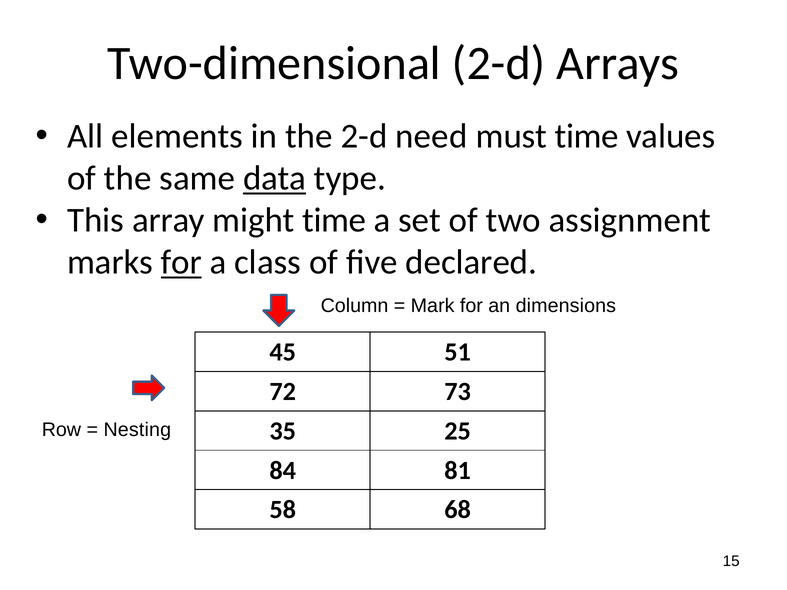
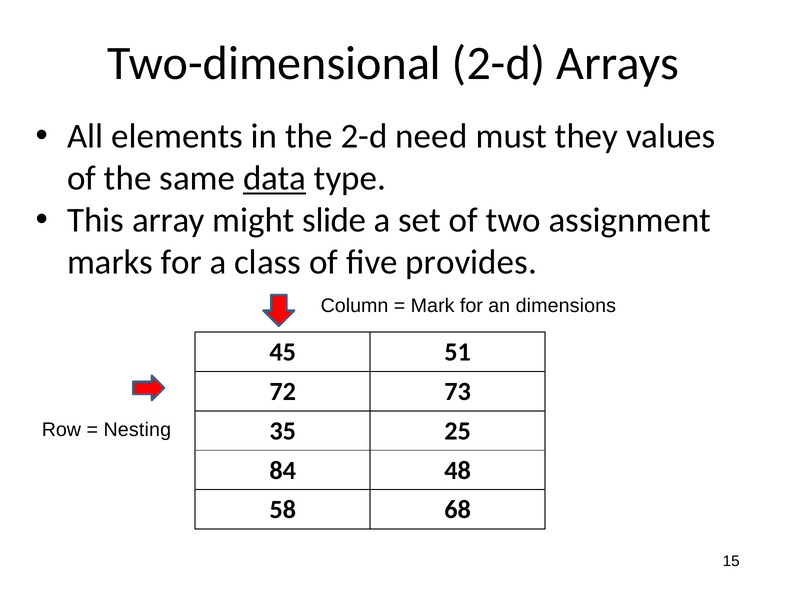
must time: time -> they
might time: time -> slide
for at (181, 262) underline: present -> none
declared: declared -> provides
81: 81 -> 48
